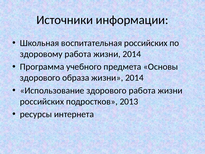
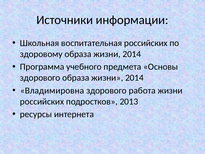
здоровому работа: работа -> образа
Использование: Использование -> Владимировна
